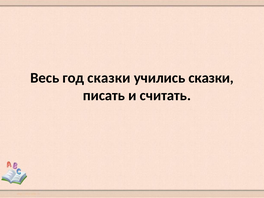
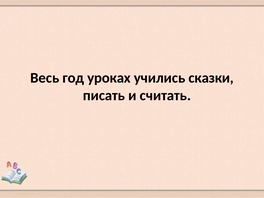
год сказки: сказки -> уроках
